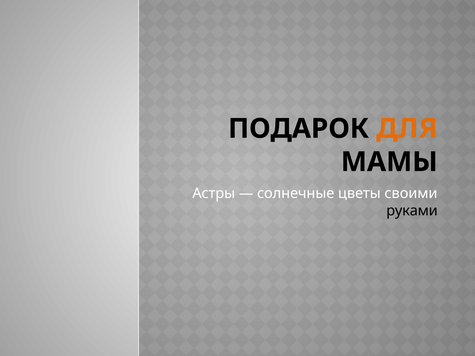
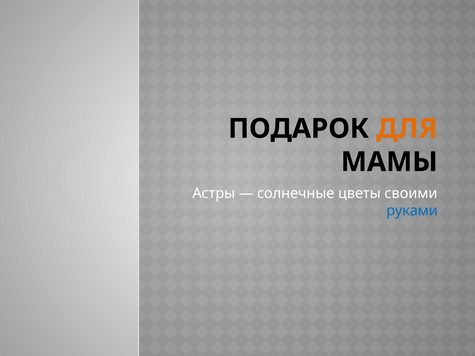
руками colour: black -> blue
